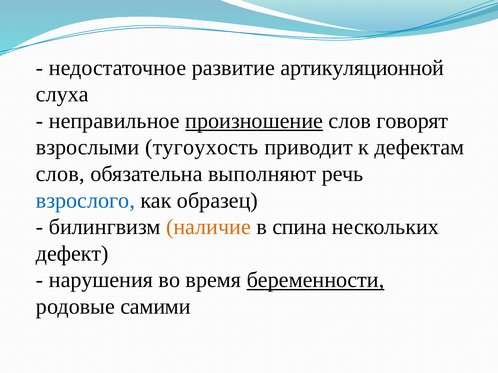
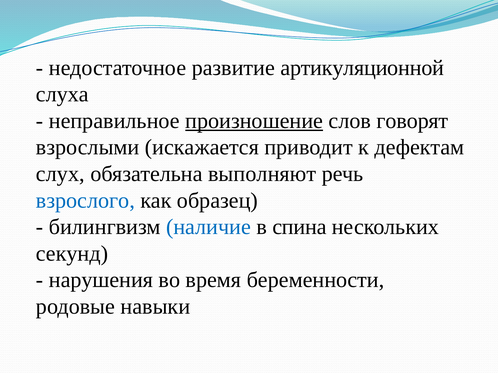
тугоухость: тугоухость -> искажается
слов at (60, 174): слов -> слух
наличие colour: orange -> blue
дефект: дефект -> секунд
беременности underline: present -> none
самими: самими -> навыки
